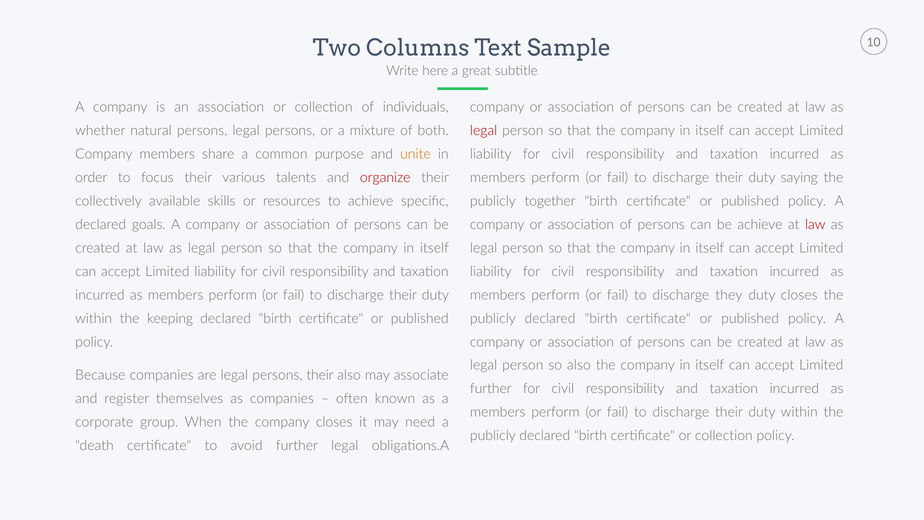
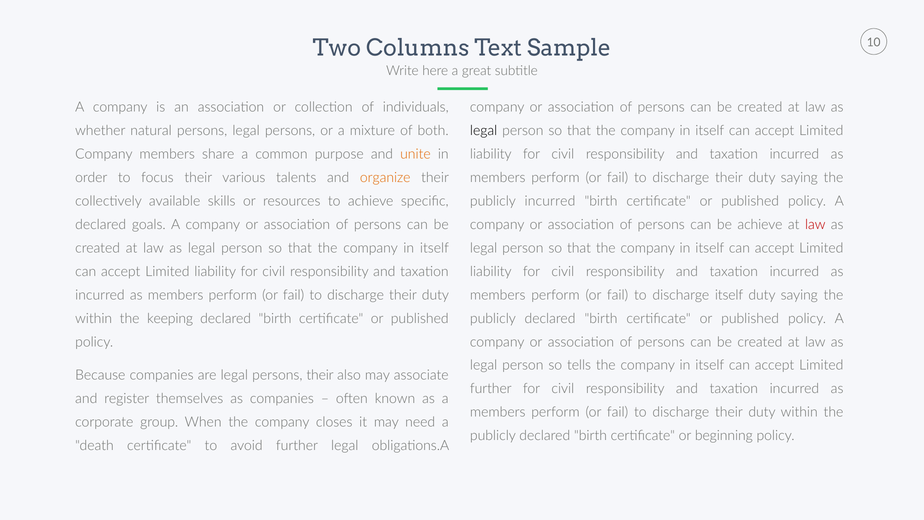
legal at (484, 131) colour: red -> black
organize colour: red -> orange
publicly together: together -> incurred
discharge they: they -> itself
closes at (799, 295): closes -> saying
so also: also -> tells
certificate or collection: collection -> beginning
